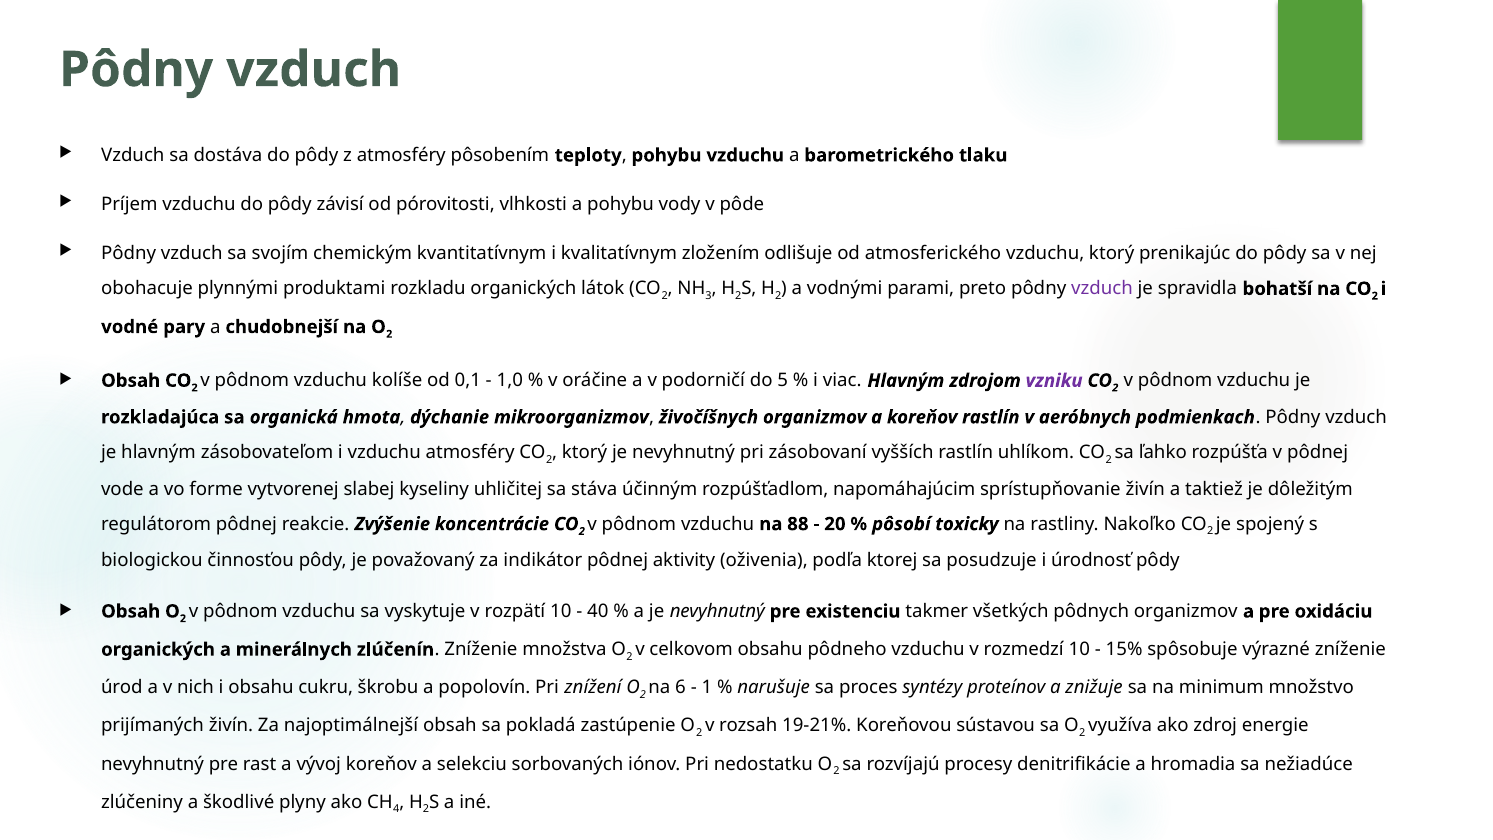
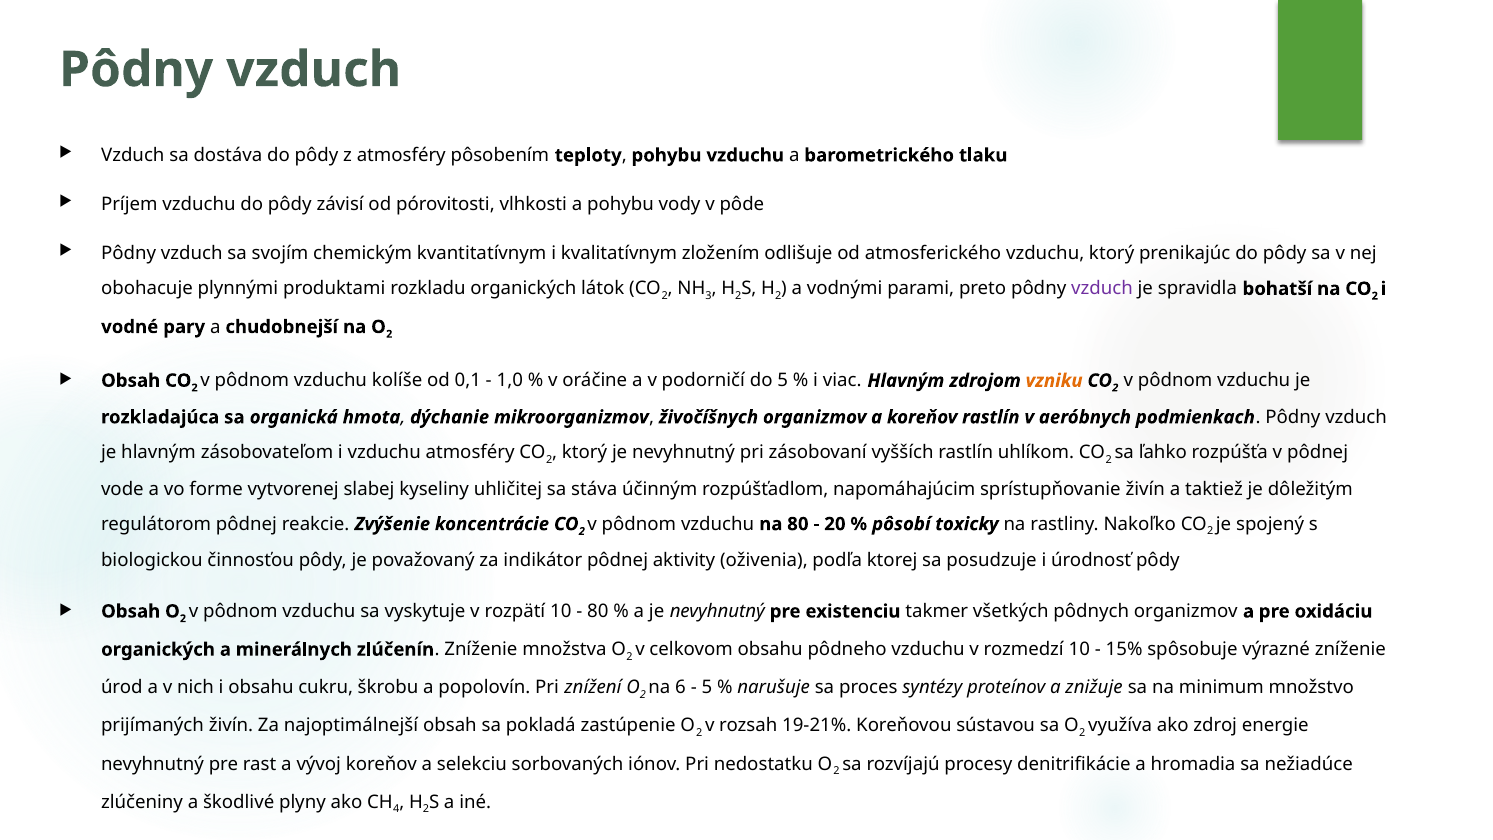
vzniku colour: purple -> orange
na 88: 88 -> 80
40 at (598, 611): 40 -> 80
1 at (707, 688): 1 -> 5
